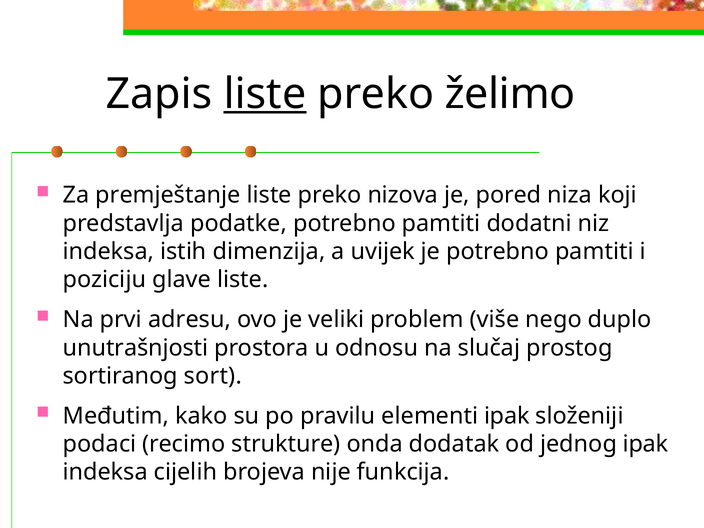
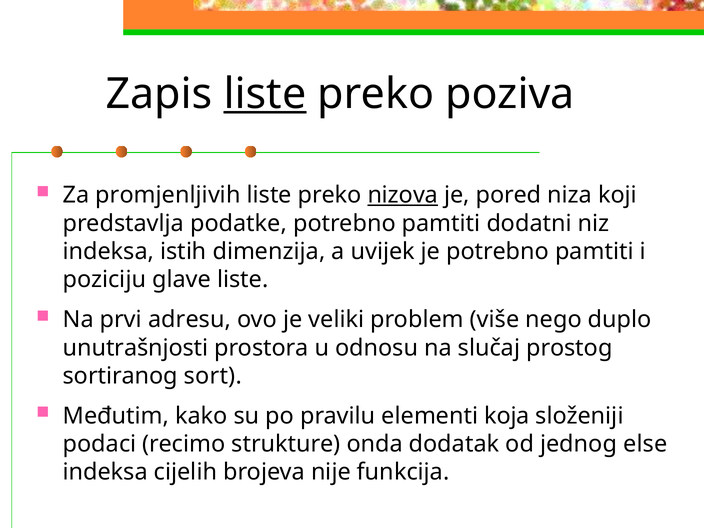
želimo: želimo -> poziva
premještanje: premještanje -> promjenljivih
nizova underline: none -> present
elementi ipak: ipak -> koja
jednog ipak: ipak -> else
